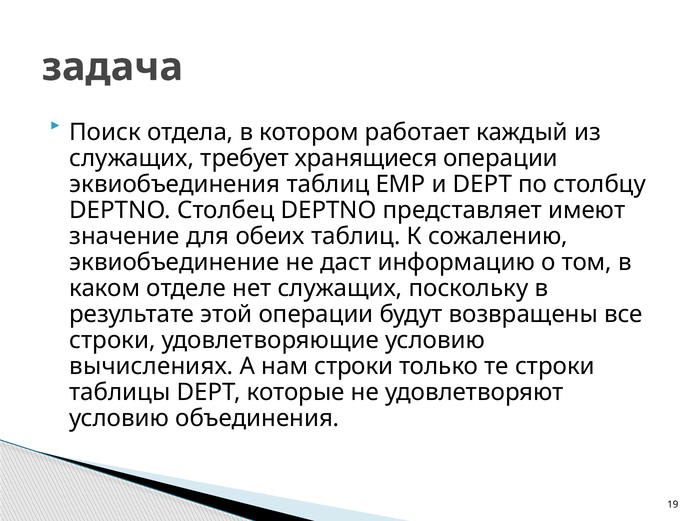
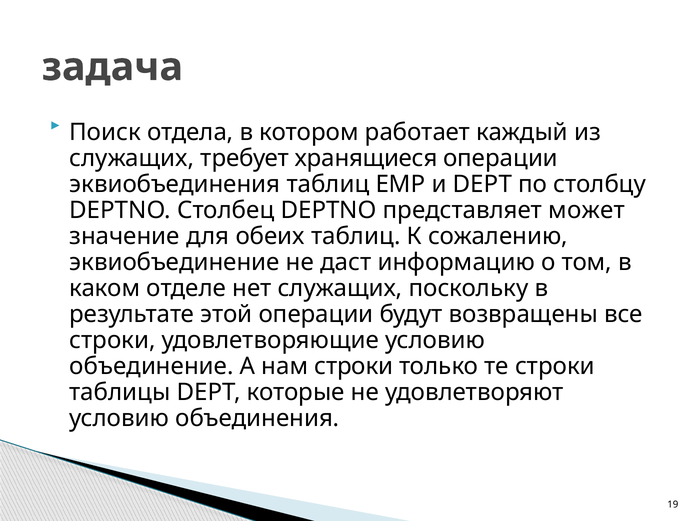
имеют: имеют -> может
вычислениях: вычислениях -> объединение
